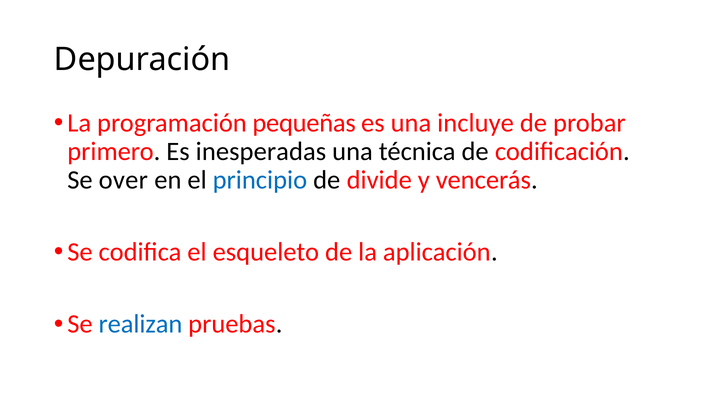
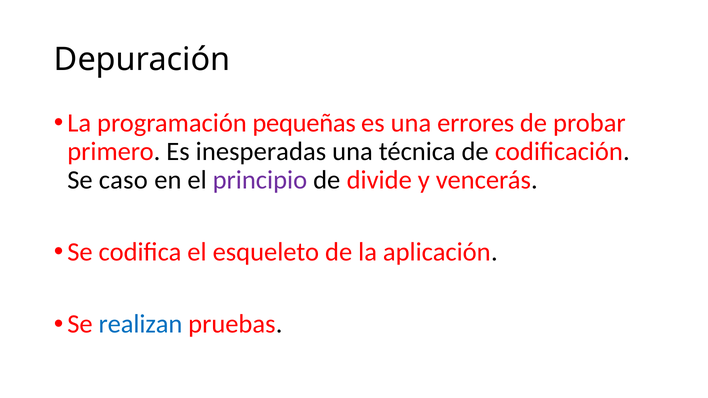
incluye: incluye -> errores
over: over -> caso
principio colour: blue -> purple
